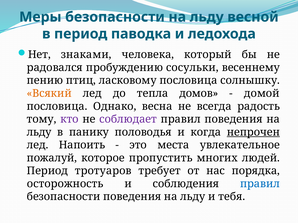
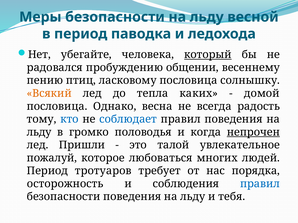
знаками: знаками -> убегайте
который underline: none -> present
сосульки: сосульки -> общении
домов: домов -> каких
кто colour: purple -> blue
соблюдает colour: purple -> blue
панику: панику -> громко
Напоить: Напоить -> Пришли
места: места -> талой
пропустить: пропустить -> любоваться
